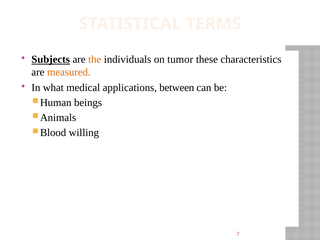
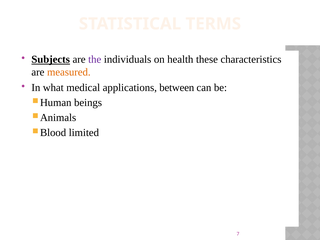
the colour: orange -> purple
tumor: tumor -> health
willing: willing -> limited
